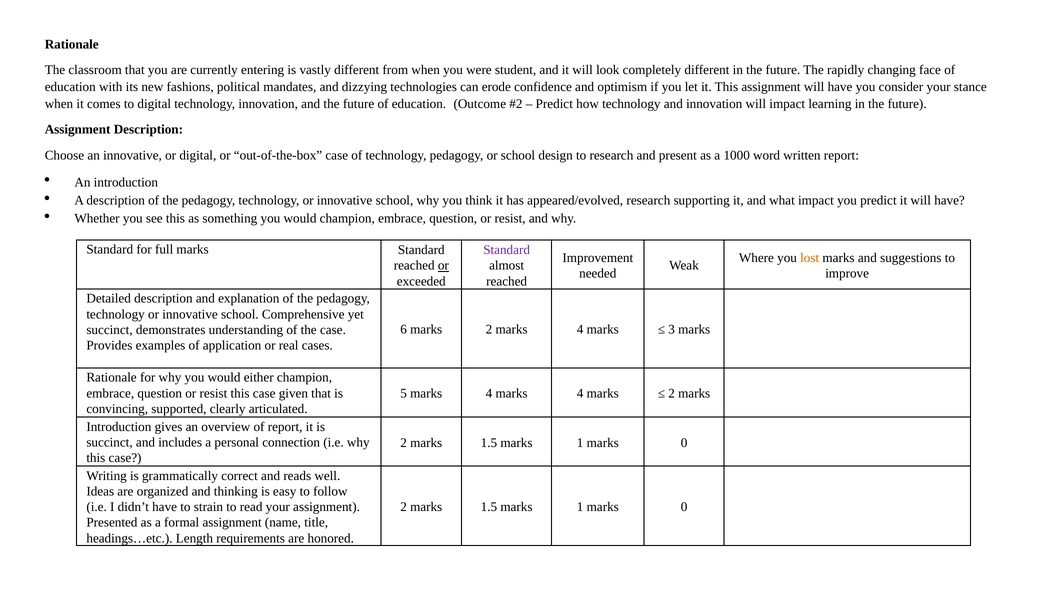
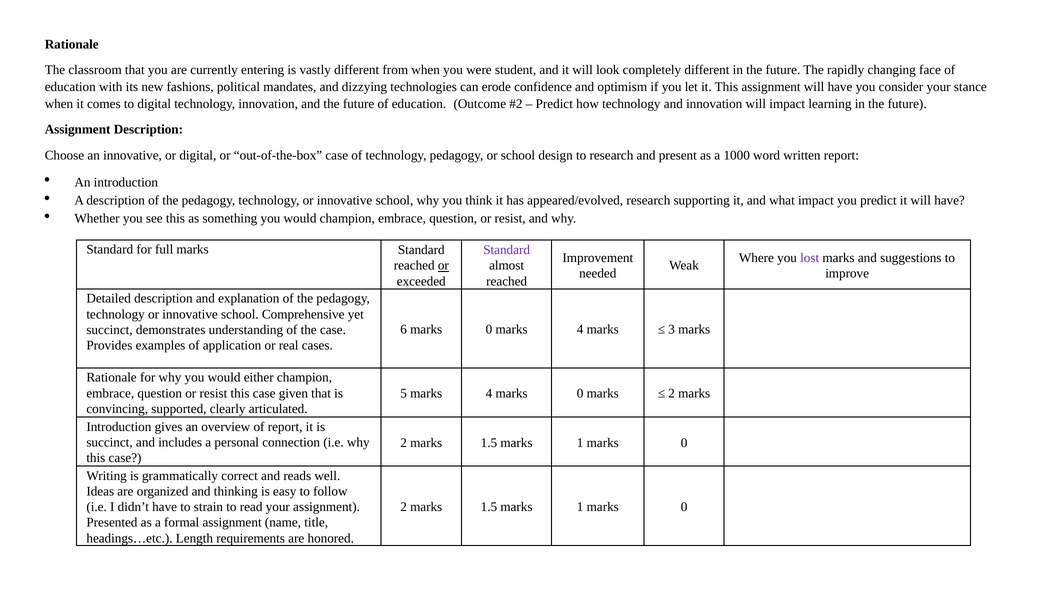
lost colour: orange -> purple
6 marks 2: 2 -> 0
4 marks 4: 4 -> 0
